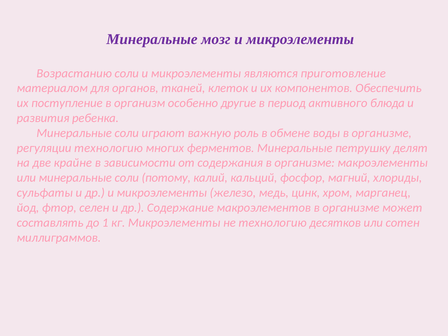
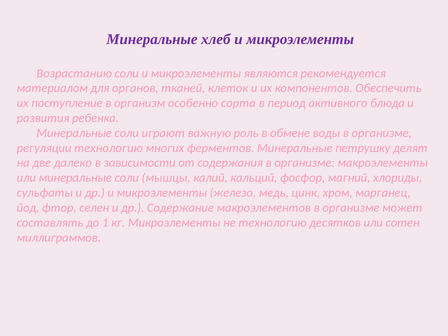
мозг: мозг -> хлеб
приготовление: приготовление -> рекомендуется
другие: другие -> сорта
крайне: крайне -> далеко
потому: потому -> мышцы
